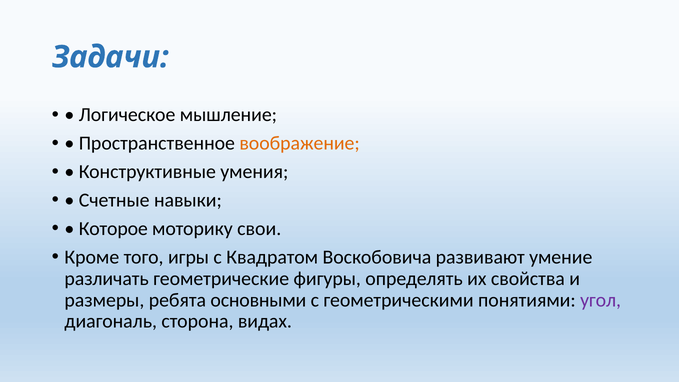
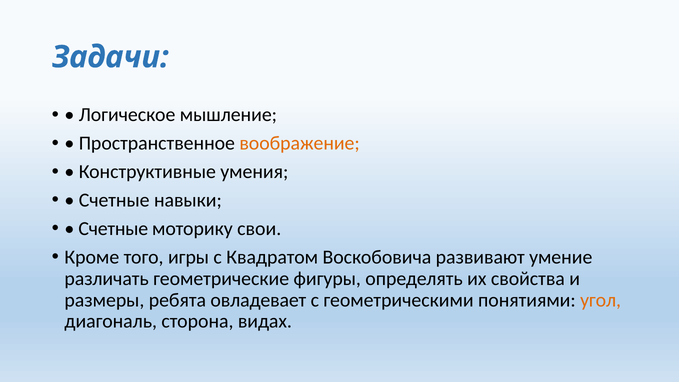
Которое at (113, 229): Которое -> Счетные
основными: основными -> овладевает
угол colour: purple -> orange
